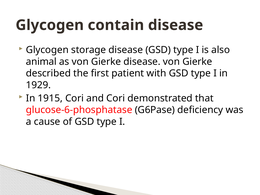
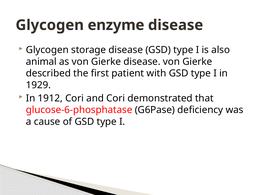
contain: contain -> enzyme
1915: 1915 -> 1912
